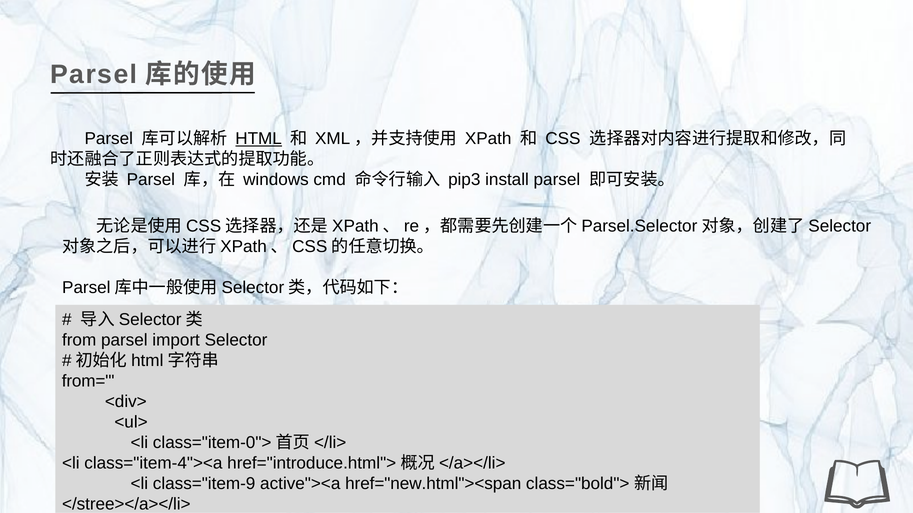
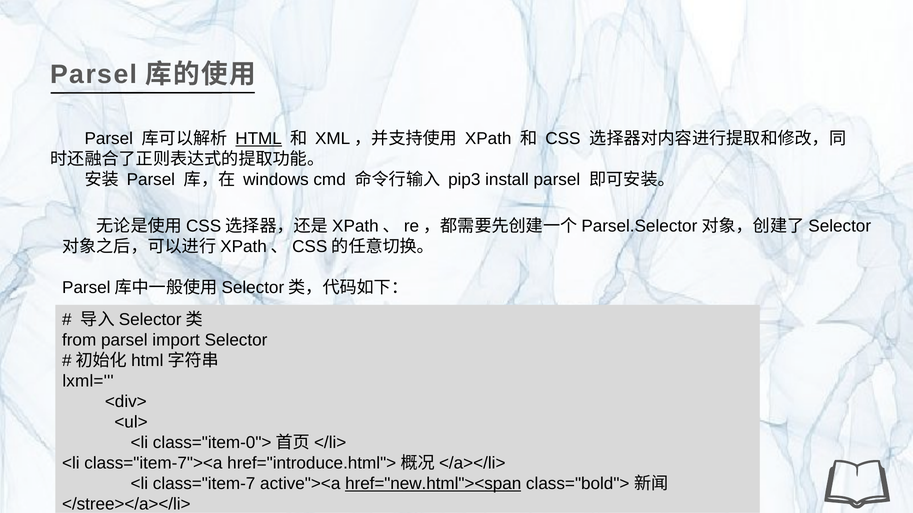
from=: from= -> lxml=
class="item-4"><a: class="item-4"><a -> class="item-7"><a
class="item-9: class="item-9 -> class="item-7
href="new.html"><span underline: none -> present
